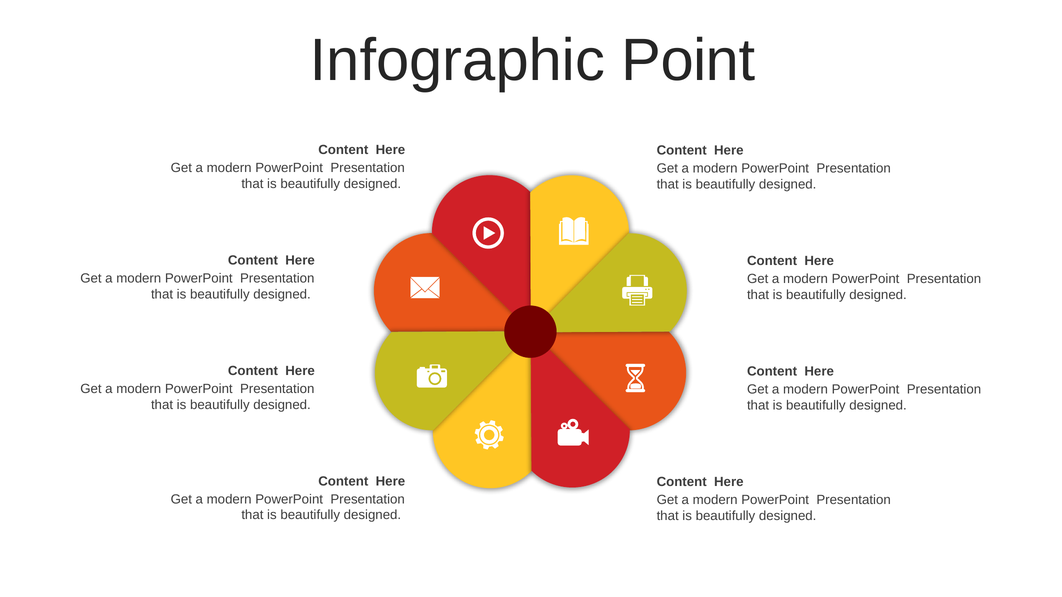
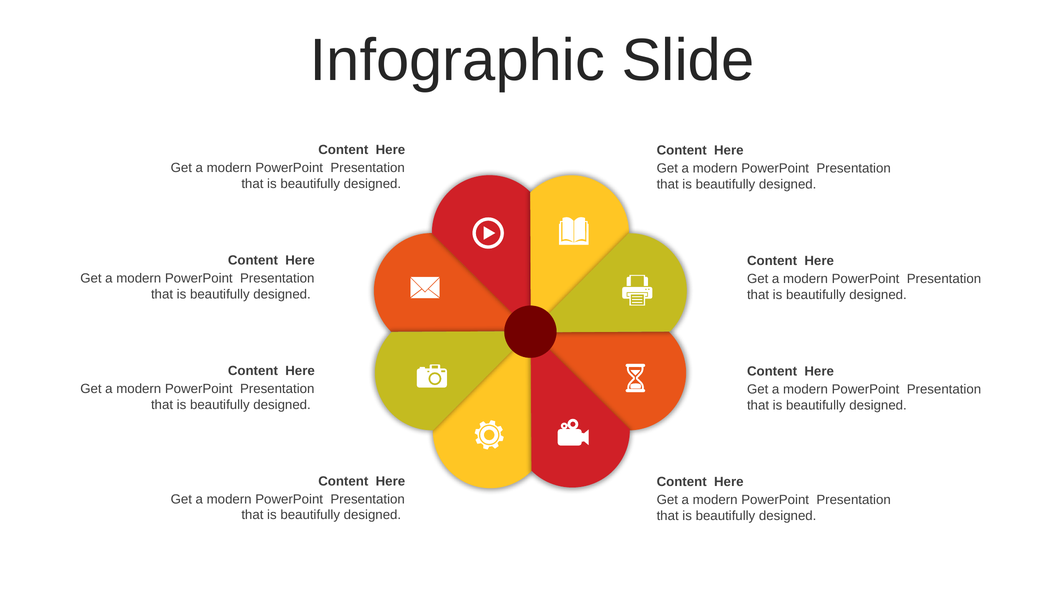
Point: Point -> Slide
